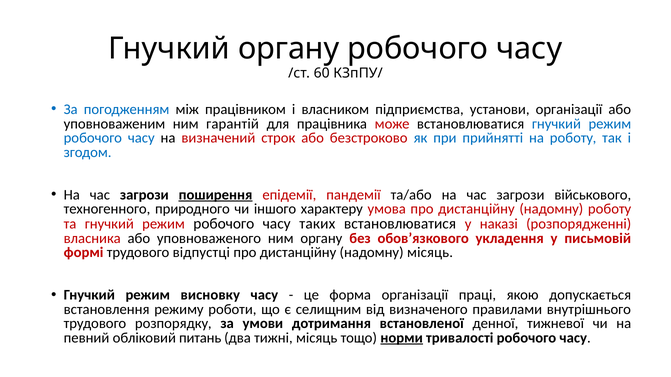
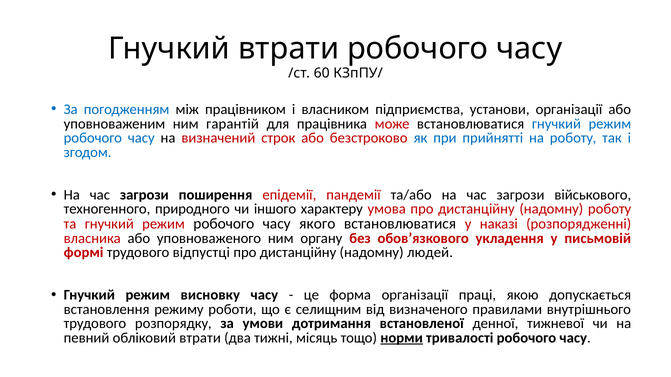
Гнучкий органу: органу -> втрати
поширення underline: present -> none
таких: таких -> якого
надомну місяць: місяць -> людей
обліковий питань: питань -> втрати
